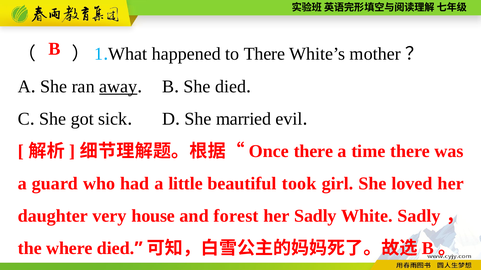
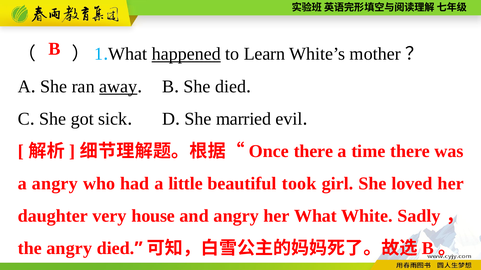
happened underline: none -> present
to There: There -> Learn
a guard: guard -> angry
and forest: forest -> angry
her Sadly: Sadly -> What
the where: where -> angry
